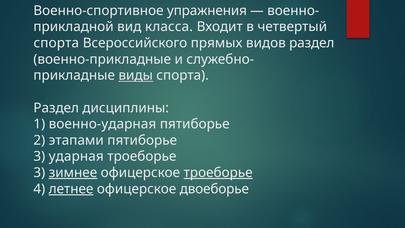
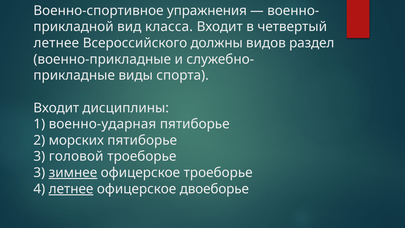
спорта at (56, 43): спорта -> летнее
прямых: прямых -> должны
виды underline: present -> none
Раздел at (56, 108): Раздел -> Входит
этапами: этапами -> морских
ударная: ударная -> головой
троеборье at (218, 173) underline: present -> none
